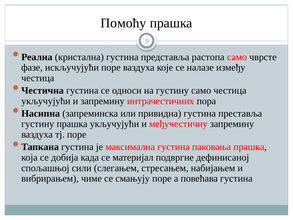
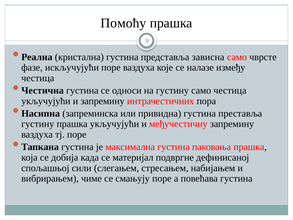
растопа: растопа -> зависна
